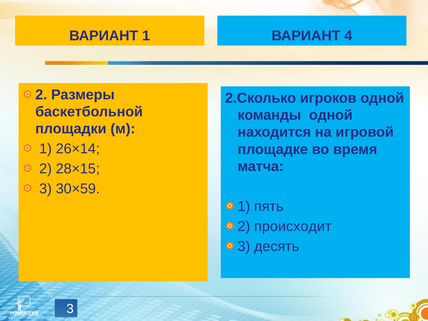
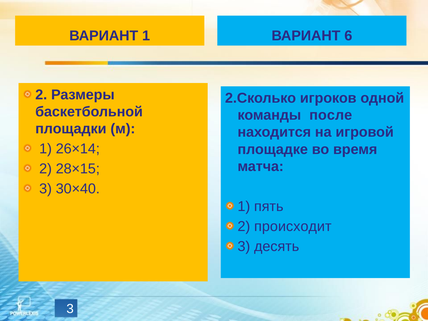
4: 4 -> 6
команды одной: одной -> после
30×59: 30×59 -> 30×40
